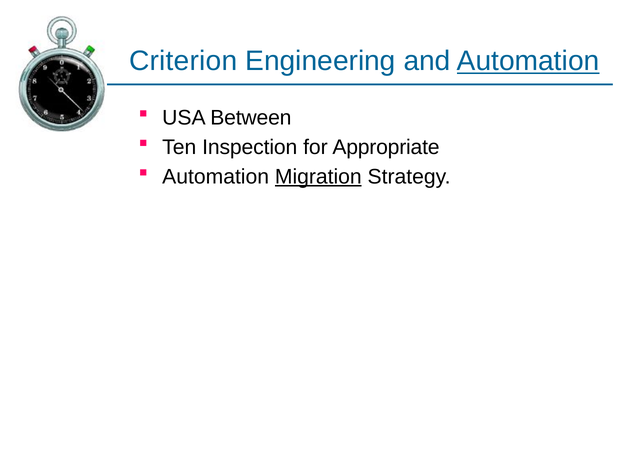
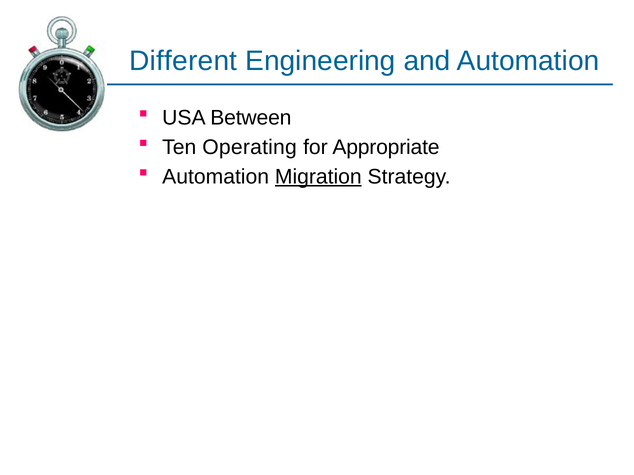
Criterion: Criterion -> Different
Automation at (528, 61) underline: present -> none
Inspection: Inspection -> Operating
